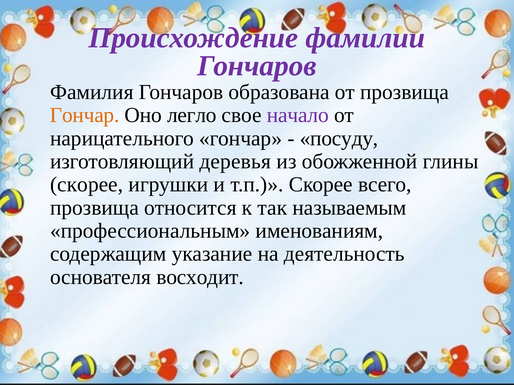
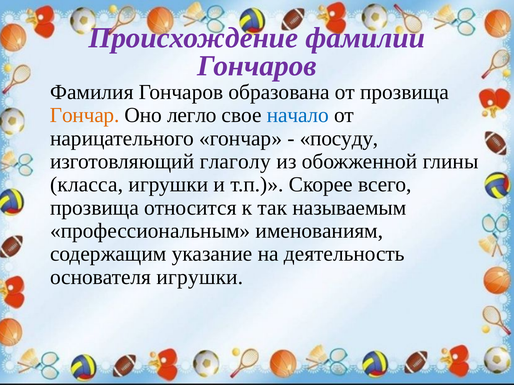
начало colour: purple -> blue
деревья: деревья -> глаголу
скорее at (87, 185): скорее -> класса
основателя восходит: восходит -> игрушки
